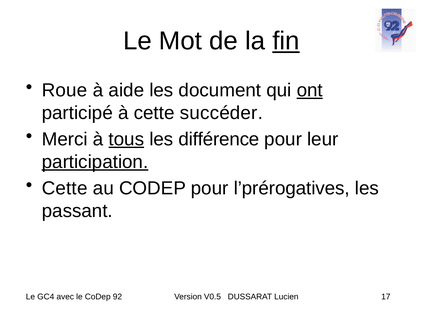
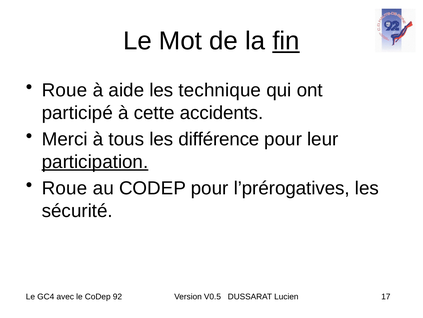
document: document -> technique
ont underline: present -> none
succéder: succéder -> accidents
tous underline: present -> none
Cette at (65, 188): Cette -> Roue
passant: passant -> sécurité
